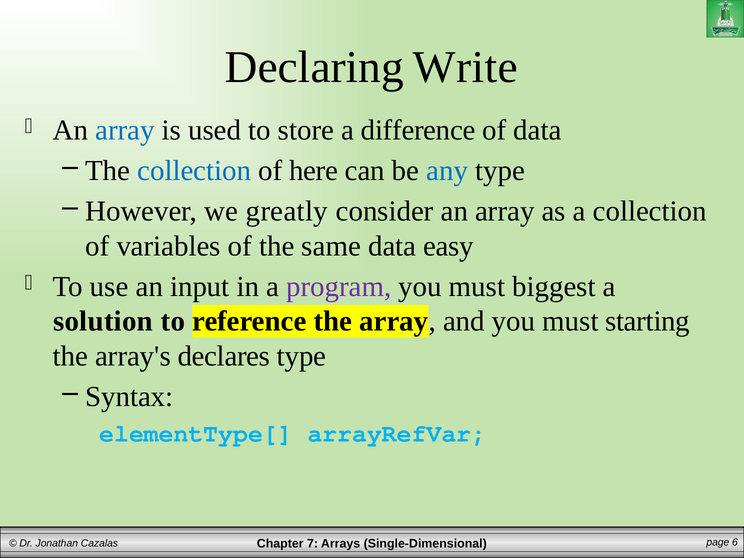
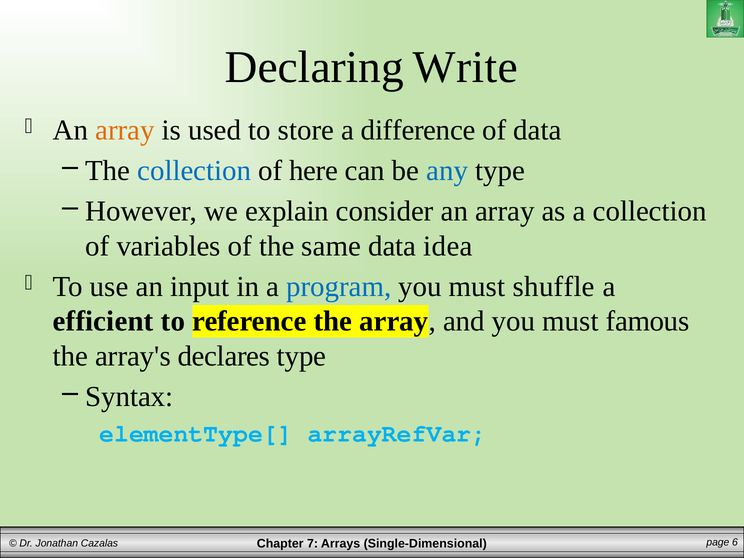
array at (125, 130) colour: blue -> orange
greatly: greatly -> explain
easy: easy -> idea
program colour: purple -> blue
biggest: biggest -> shuffle
solution: solution -> efficient
starting: starting -> famous
